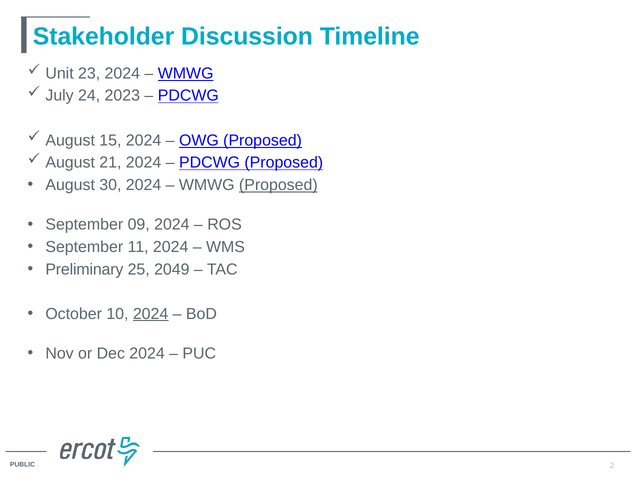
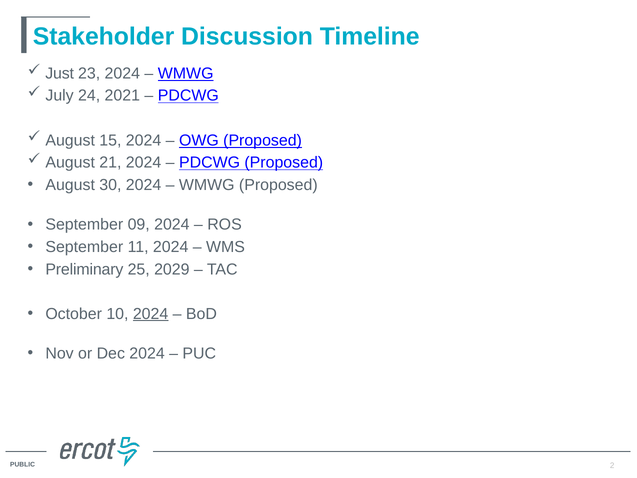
Unit: Unit -> Just
2023: 2023 -> 2021
Proposed at (278, 185) underline: present -> none
2049: 2049 -> 2029
